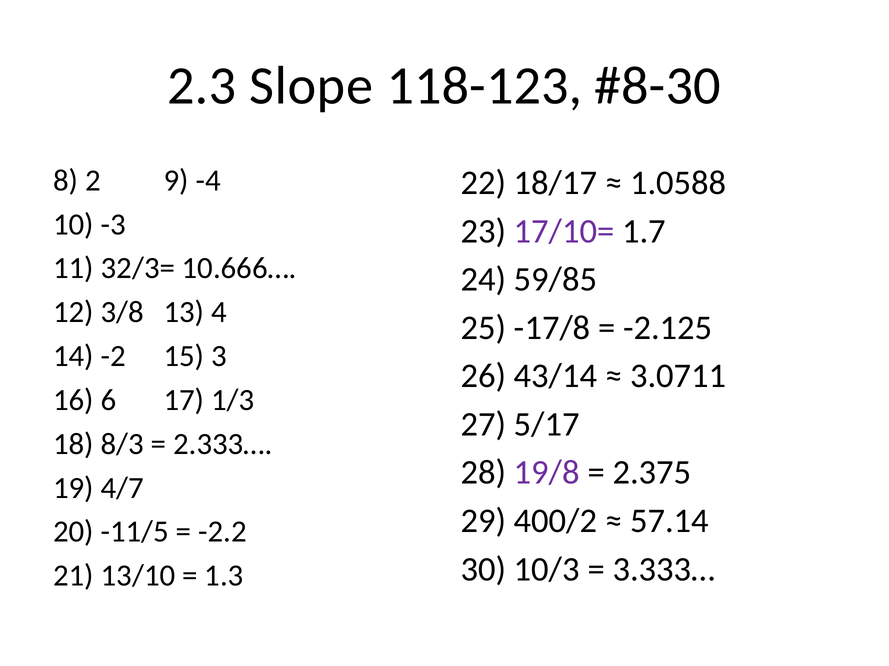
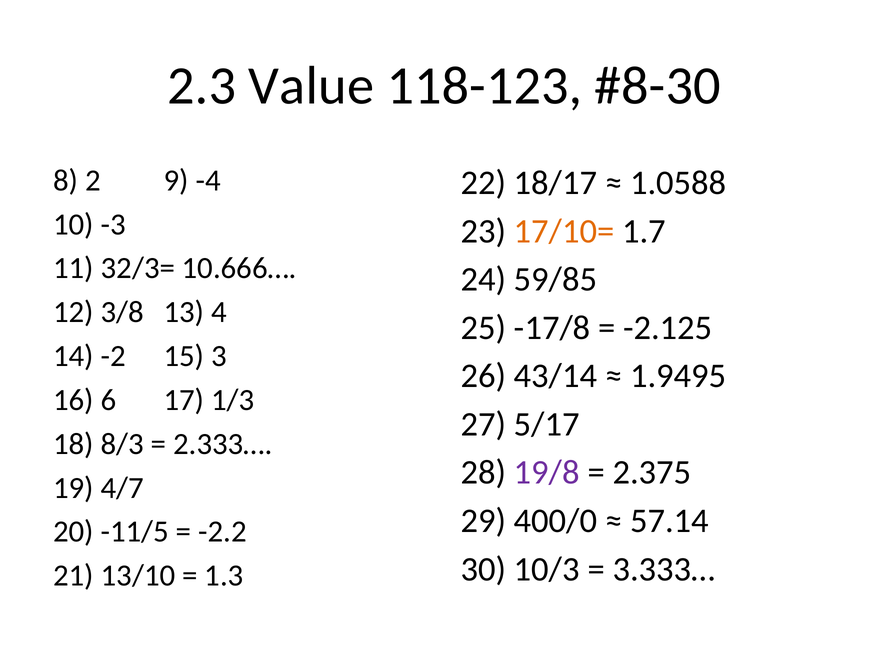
Slope: Slope -> Value
17/10= colour: purple -> orange
3.0711: 3.0711 -> 1.9495
400/2: 400/2 -> 400/0
